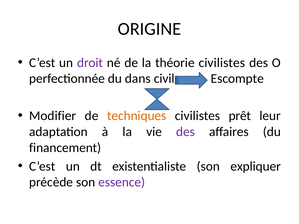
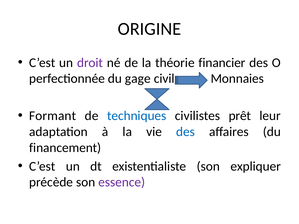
théorie civilistes: civilistes -> financier
dans: dans -> gage
Escompte: Escompte -> Monnaies
Modifier: Modifier -> Formant
techniques colour: orange -> blue
des at (186, 132) colour: purple -> blue
